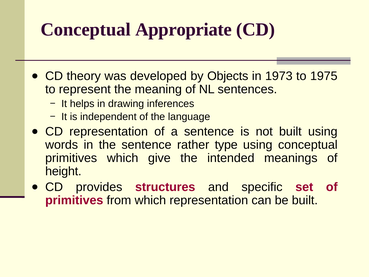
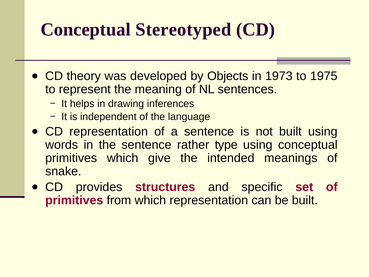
Appropriate: Appropriate -> Stereotyped
height: height -> snake
